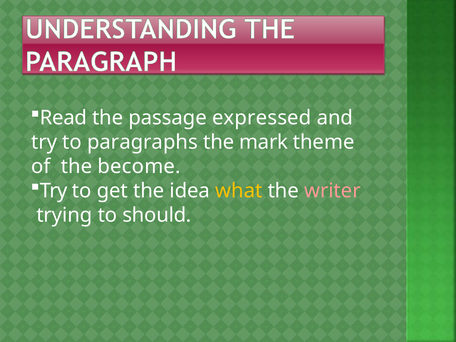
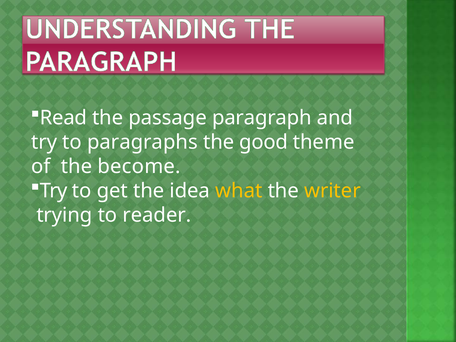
expressed: expressed -> paragraph
mark: mark -> good
writer colour: pink -> yellow
should: should -> reader
